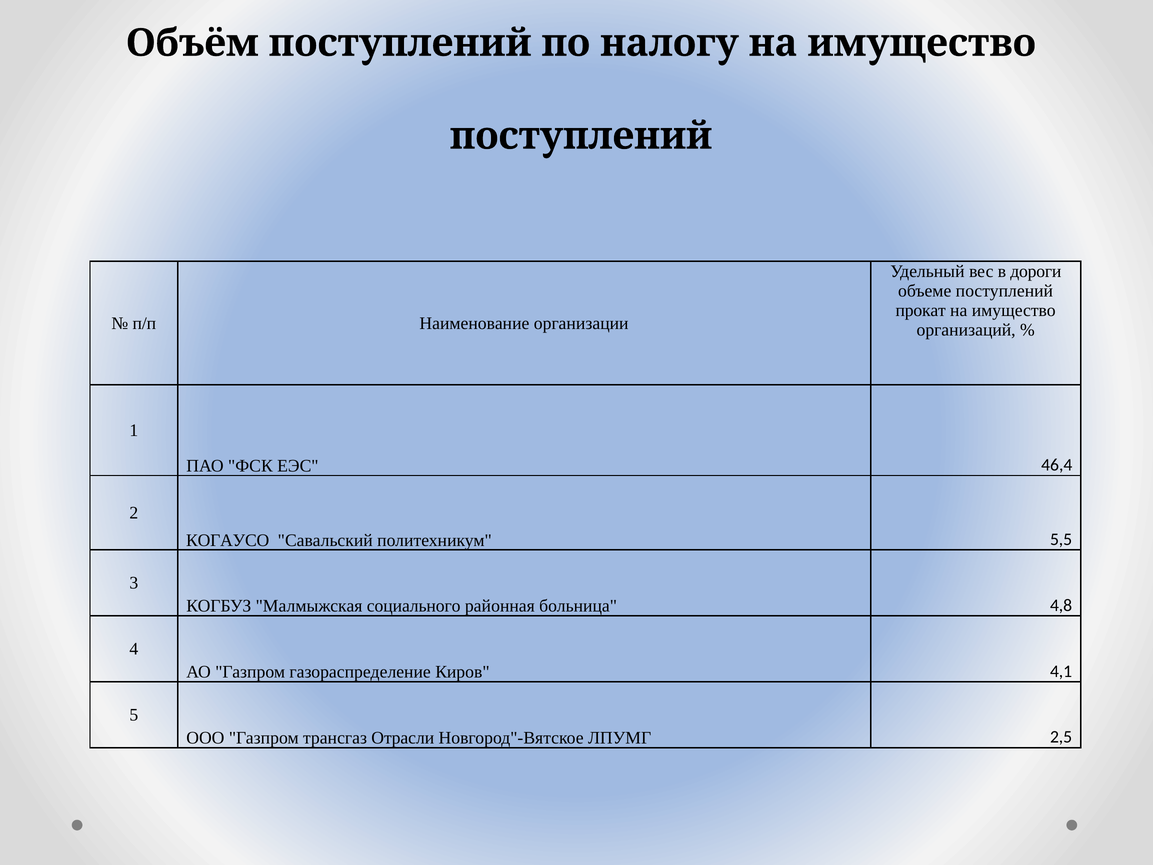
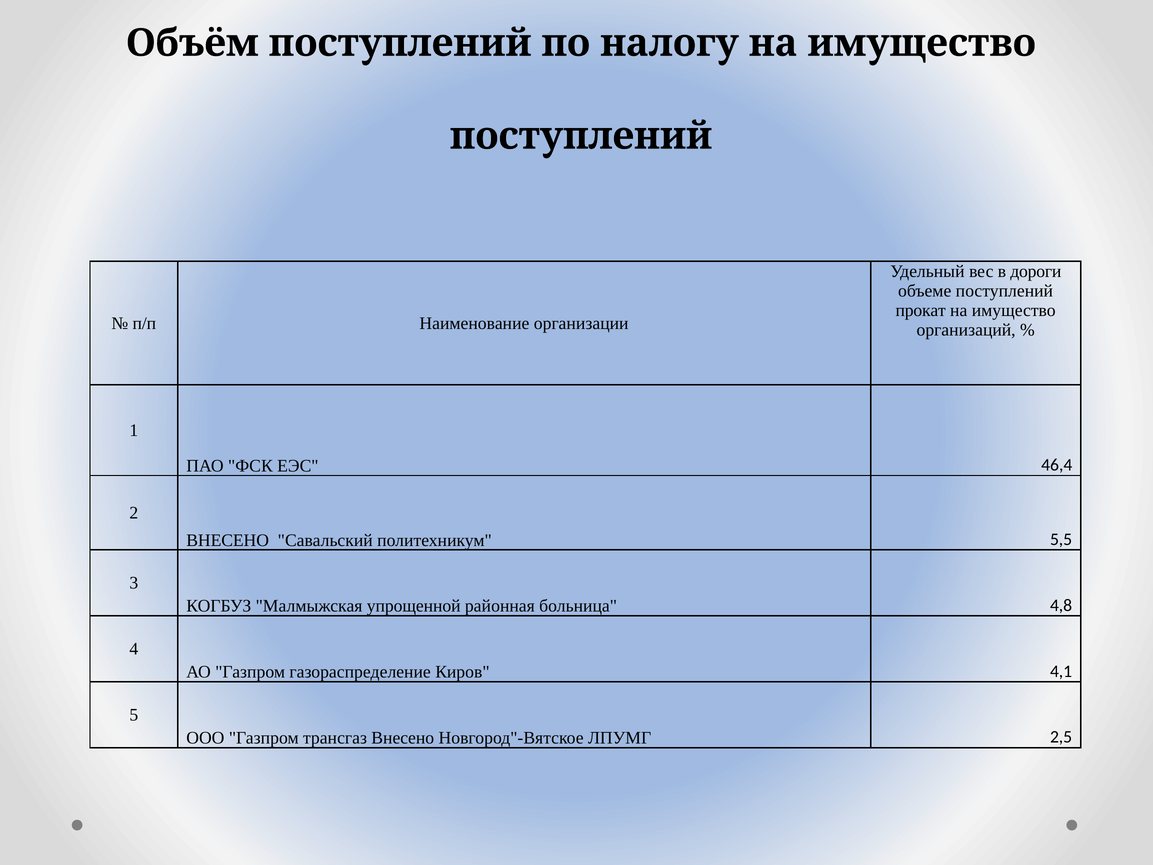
КОГАУСО at (228, 540): КОГАУСО -> ВНЕСЕНО
социального: социального -> упрощенной
трансгаз Отрасли: Отрасли -> Внесено
